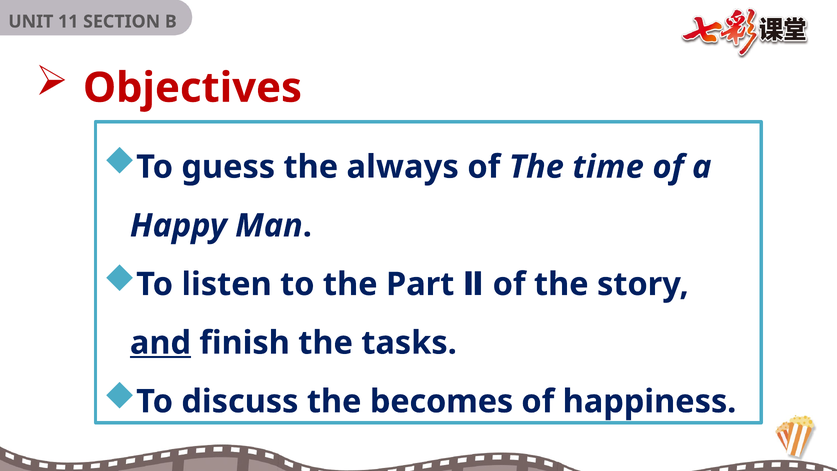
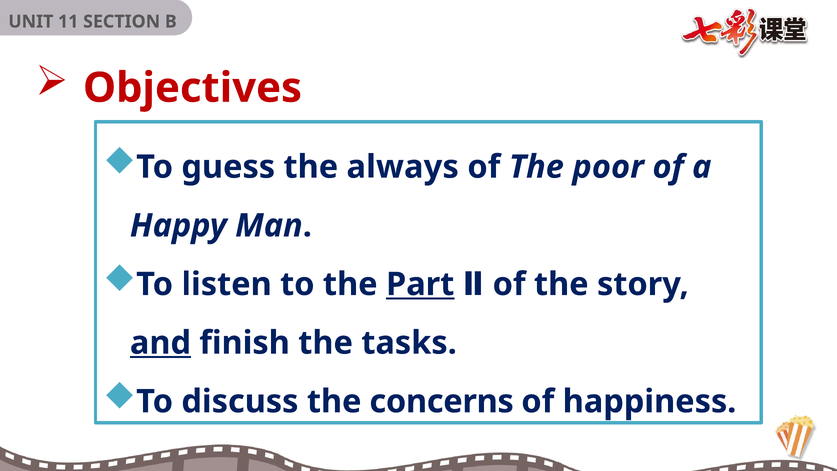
time: time -> poor
Part underline: none -> present
becomes: becomes -> concerns
